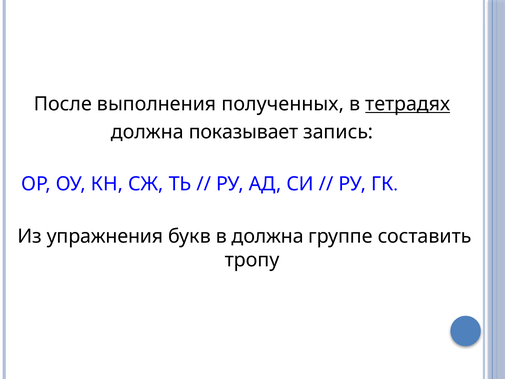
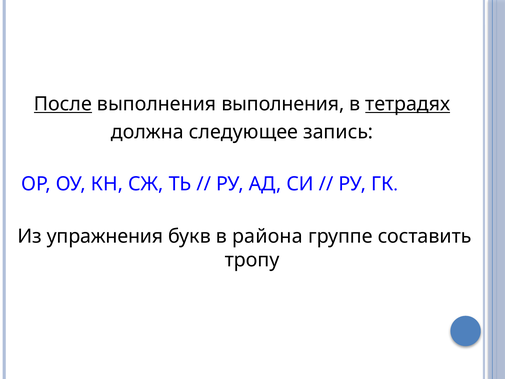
После underline: none -> present
выполнения полученных: полученных -> выполнения
показывает: показывает -> следующее
в должна: должна -> района
